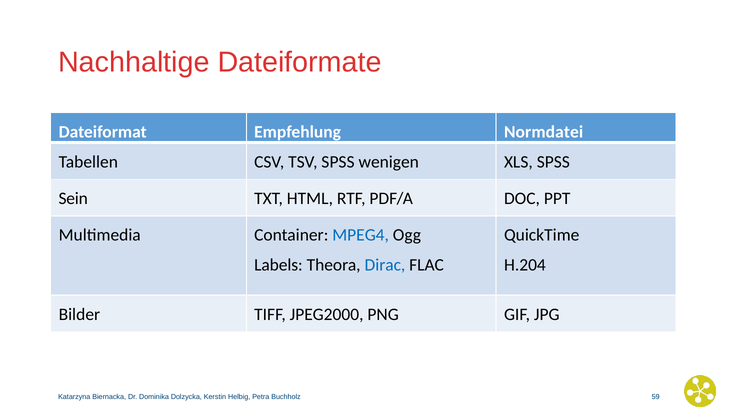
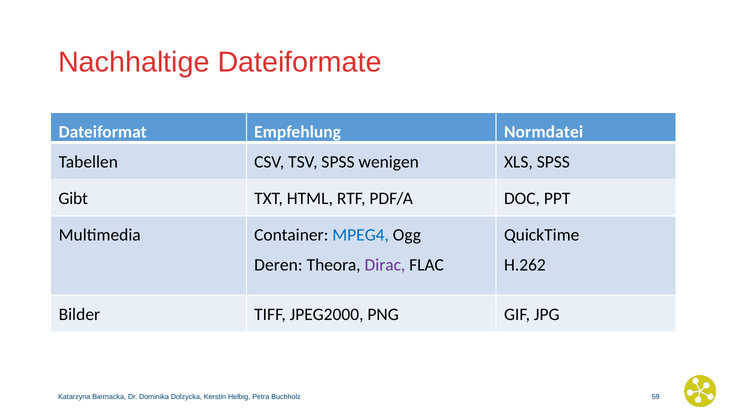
Sein: Sein -> Gibt
Labels: Labels -> Deren
Dirac colour: blue -> purple
H.204: H.204 -> H.262
